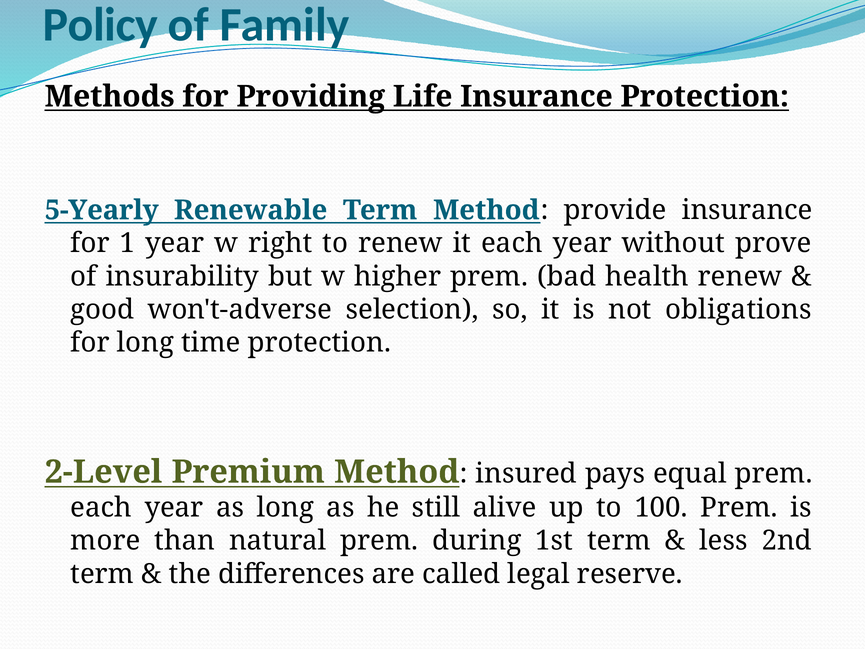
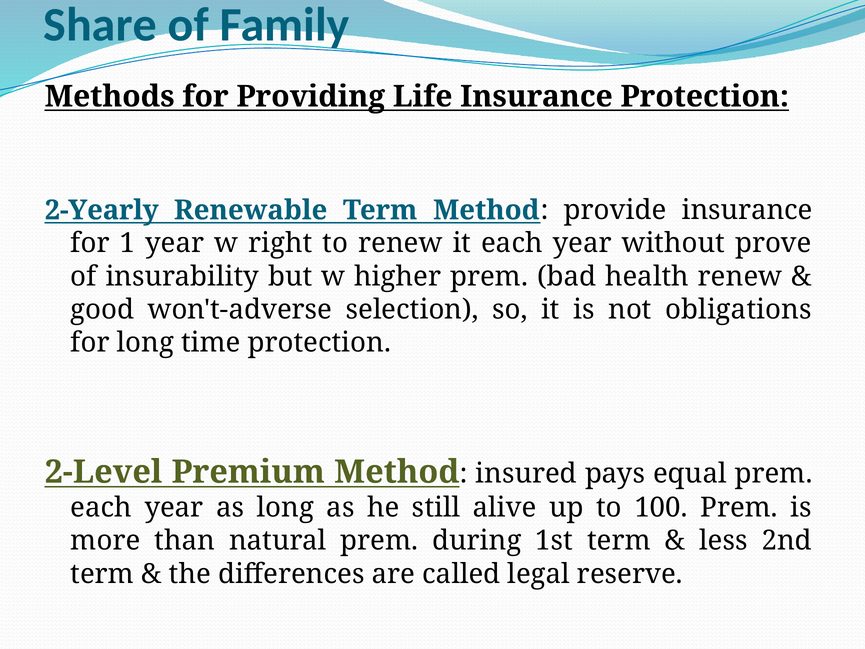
Policy: Policy -> Share
5-Yearly: 5-Yearly -> 2-Yearly
